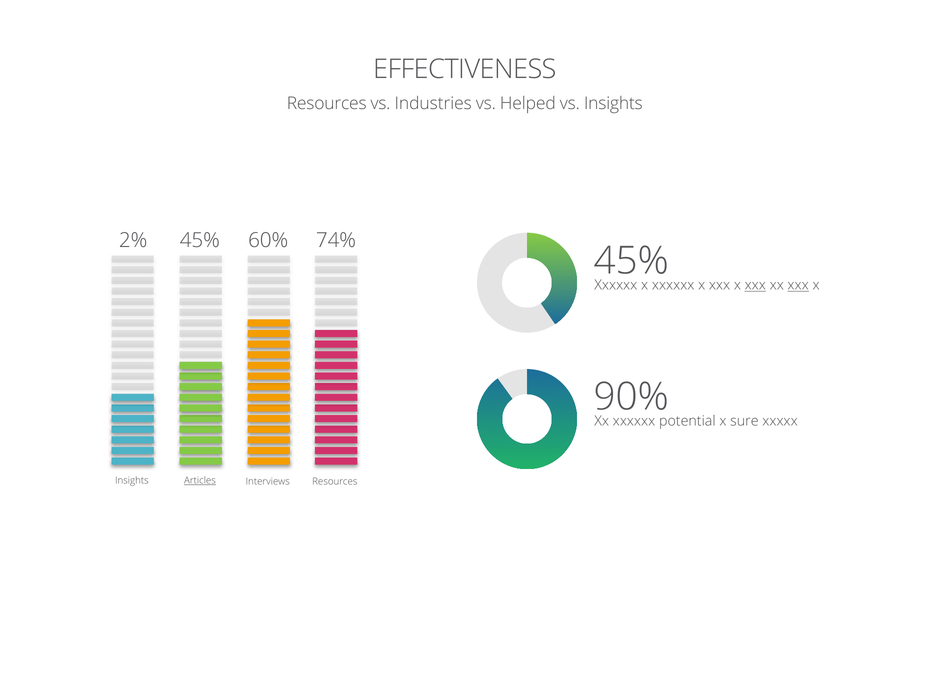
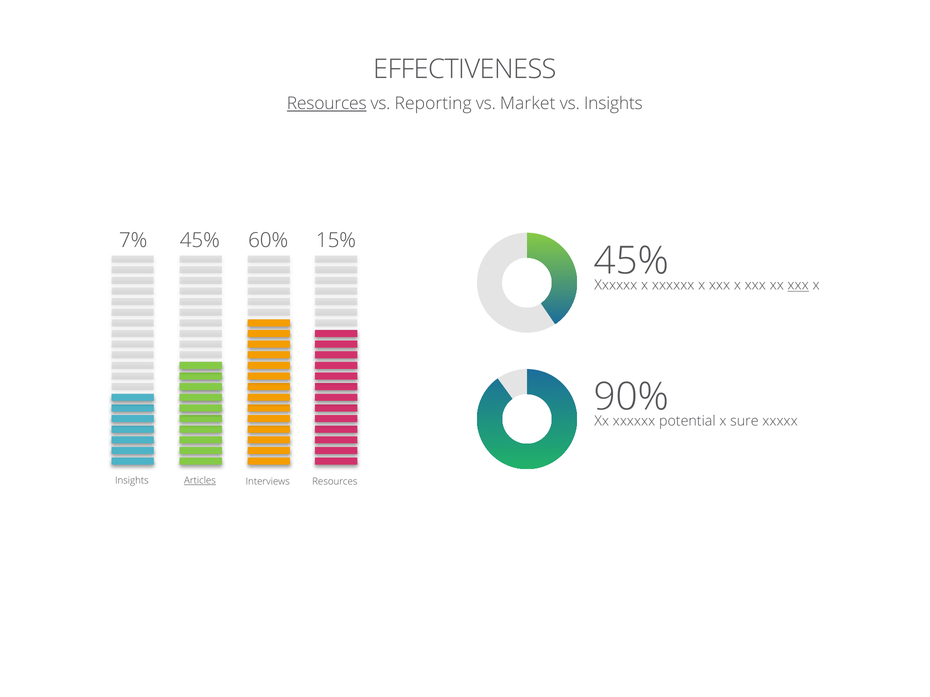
Resources at (327, 104) underline: none -> present
Industries: Industries -> Reporting
Helped: Helped -> Market
2%: 2% -> 7%
74%: 74% -> 15%
xxx at (755, 285) underline: present -> none
